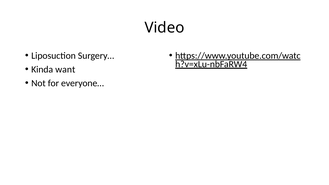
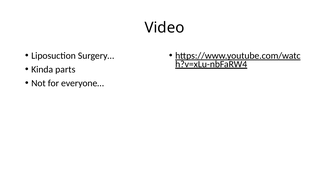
want: want -> parts
